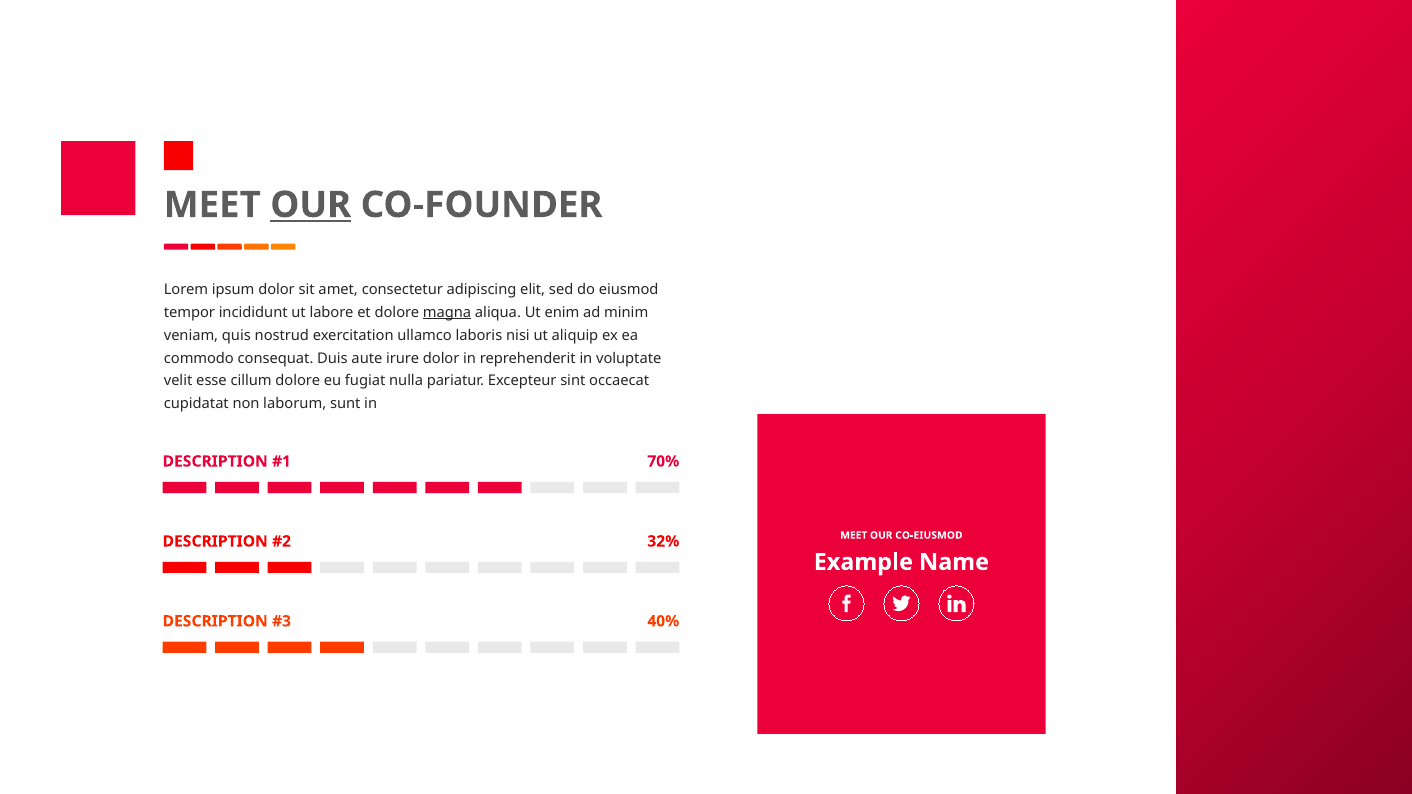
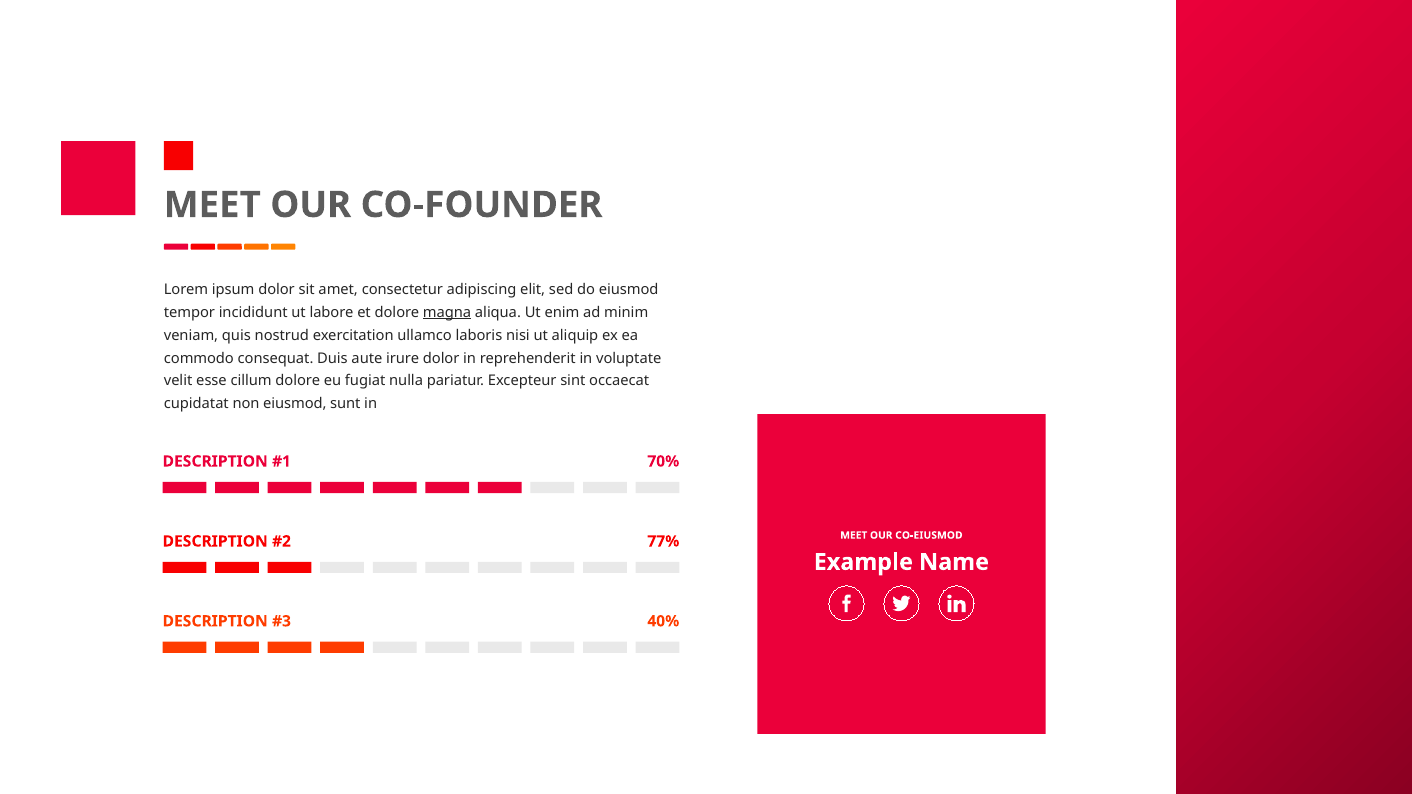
OUR at (311, 205) underline: present -> none
non laborum: laborum -> eiusmod
32%: 32% -> 77%
